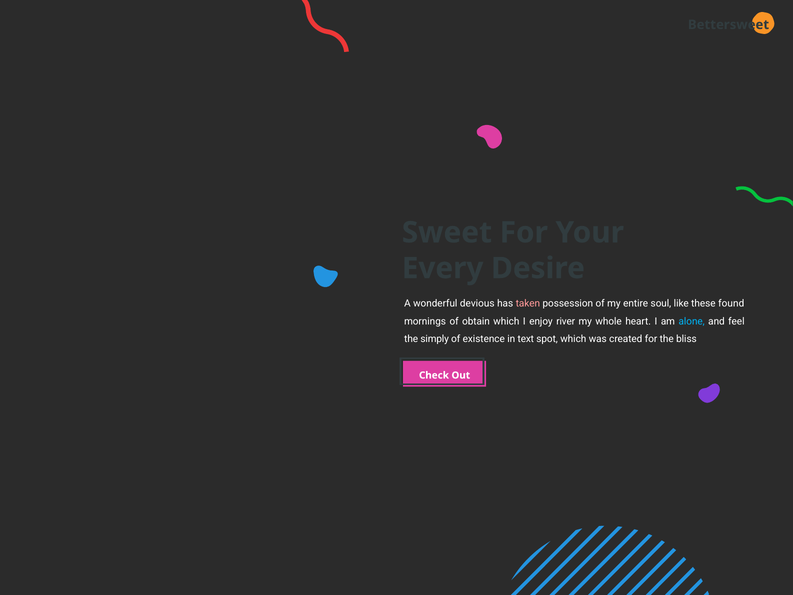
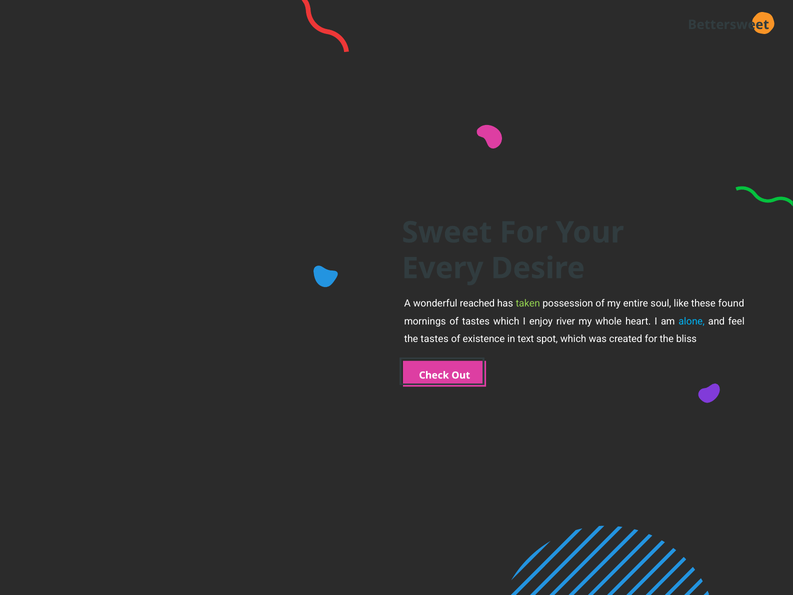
devious: devious -> reached
taken colour: pink -> light green
of obtain: obtain -> tastes
the simply: simply -> tastes
